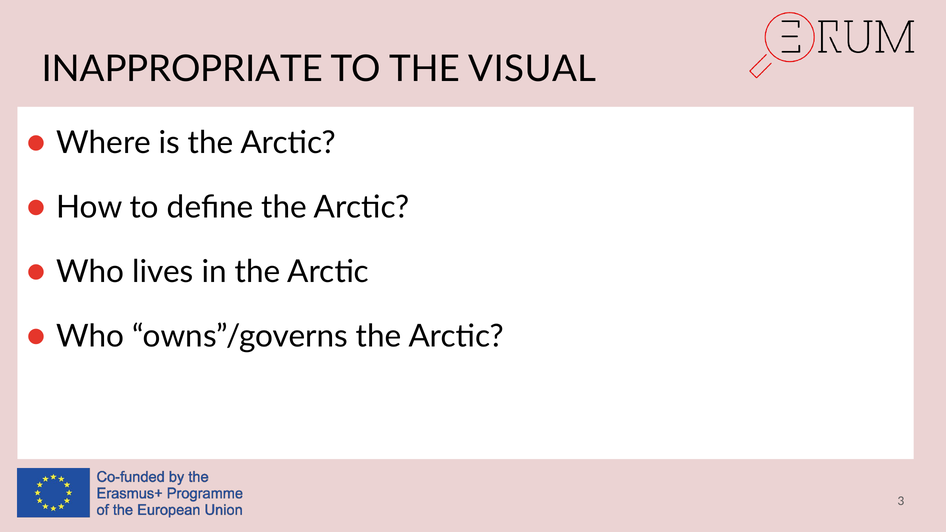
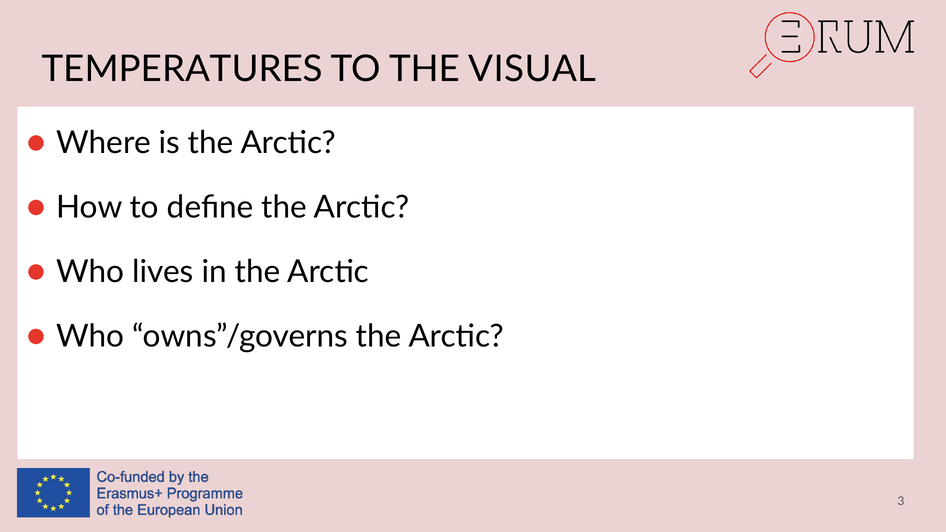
INAPPROPRIATE: INAPPROPRIATE -> TEMPERATURES
